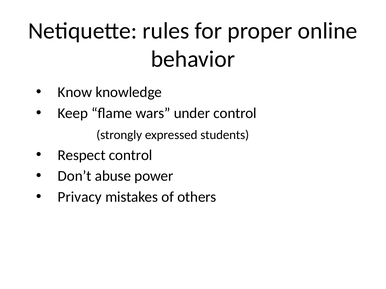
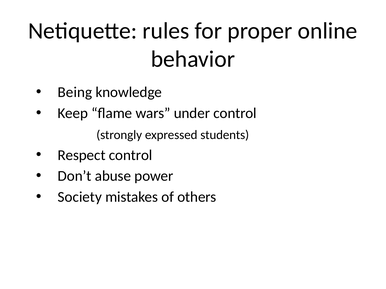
Know: Know -> Being
Privacy: Privacy -> Society
